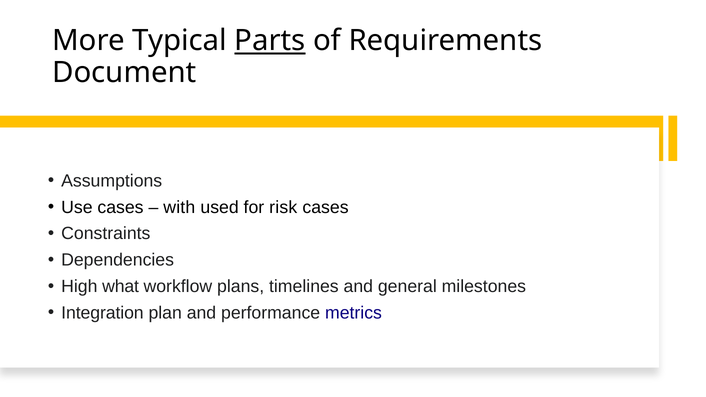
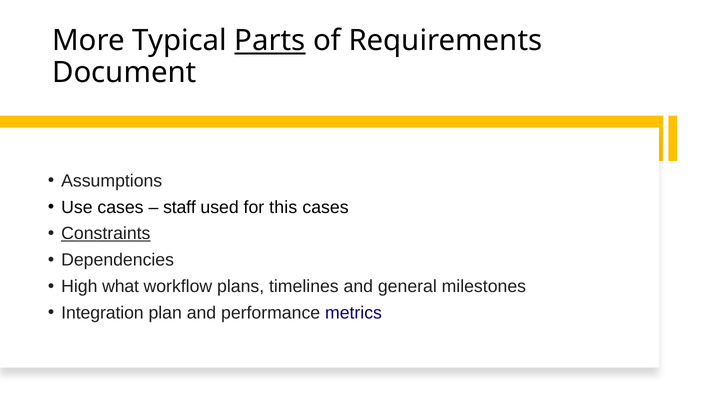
with: with -> staff
risk: risk -> this
Constraints underline: none -> present
